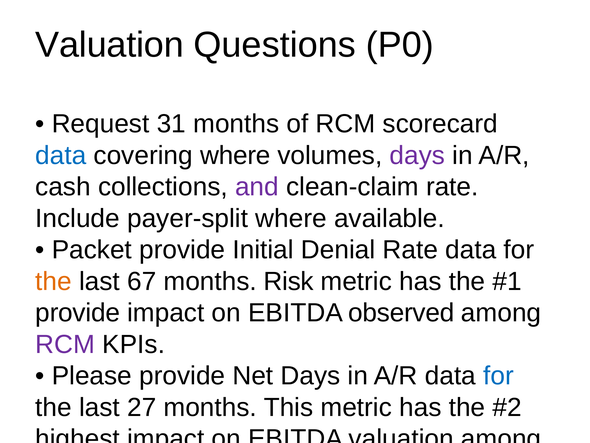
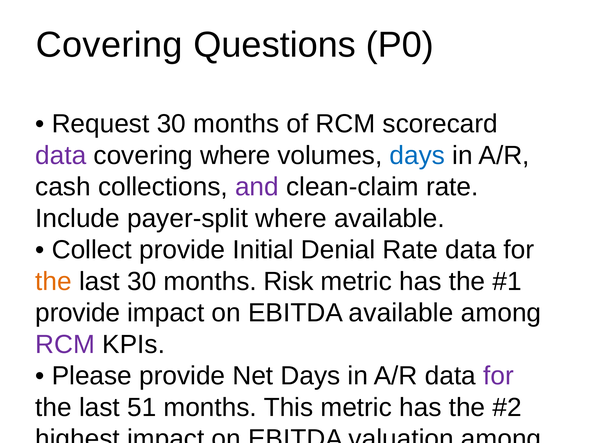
Valuation at (110, 45): Valuation -> Covering
Request 31: 31 -> 30
data at (61, 155) colour: blue -> purple
days at (417, 155) colour: purple -> blue
Packet at (92, 250): Packet -> Collect
last 67: 67 -> 30
EBITDA observed: observed -> available
for at (498, 376) colour: blue -> purple
27: 27 -> 51
